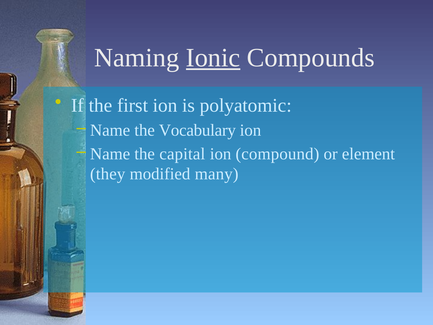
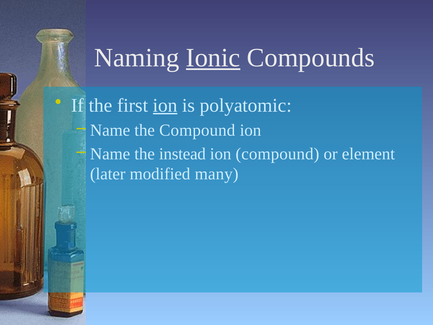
ion at (165, 105) underline: none -> present
the Vocabulary: Vocabulary -> Compound
capital: capital -> instead
they: they -> later
